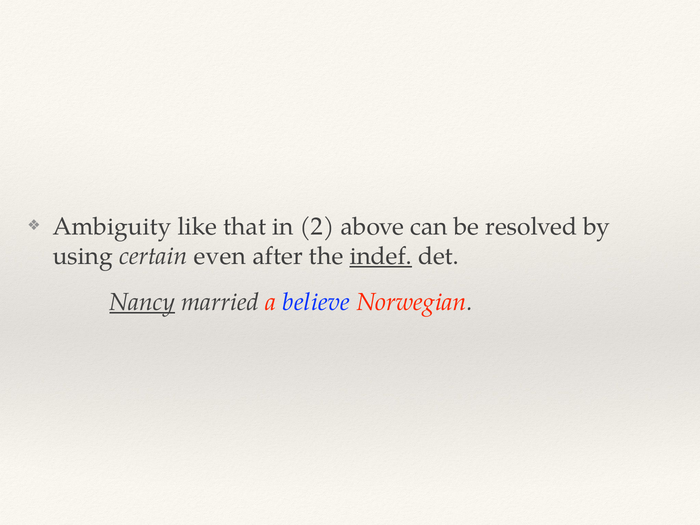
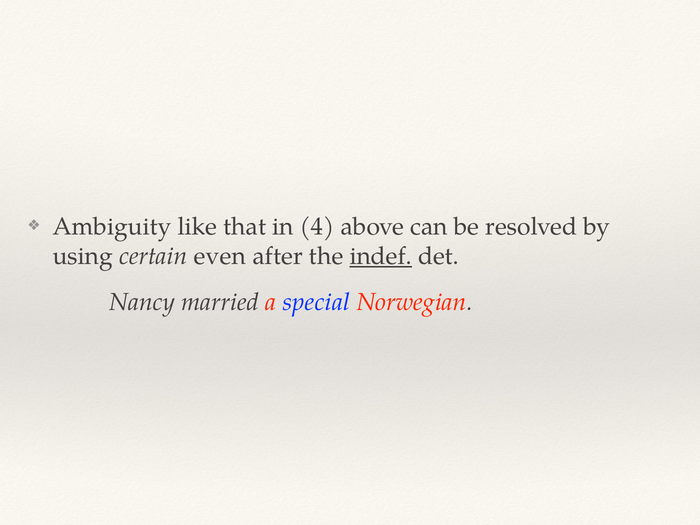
2: 2 -> 4
Nancy underline: present -> none
believe: believe -> special
